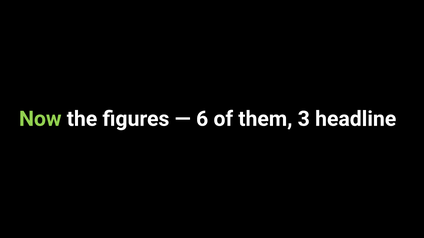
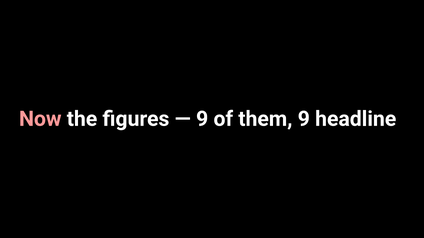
Now colour: light green -> pink
6 at (202, 119): 6 -> 9
them 3: 3 -> 9
